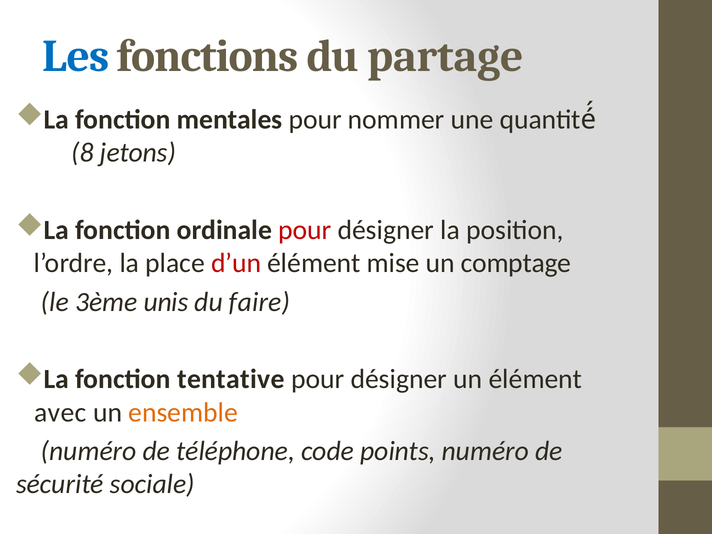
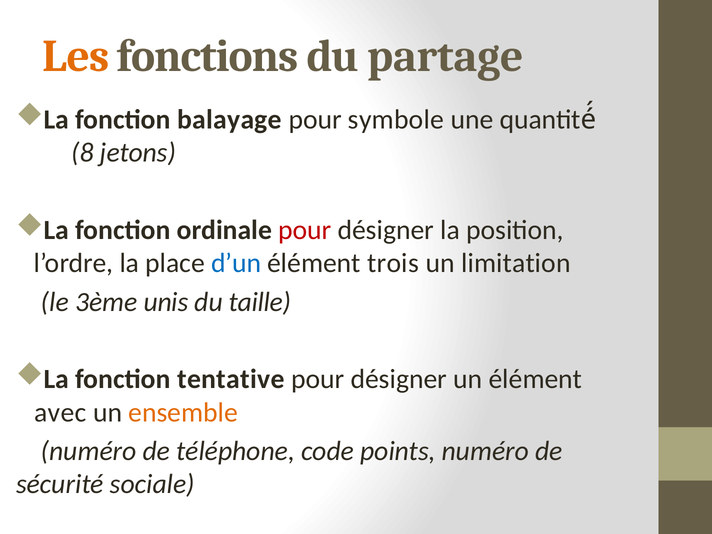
Les colour: blue -> orange
mentales: mentales -> balayage
nommer: nommer -> symbole
d’un colour: red -> blue
mise: mise -> trois
comptage: comptage -> limitation
faire: faire -> taille
